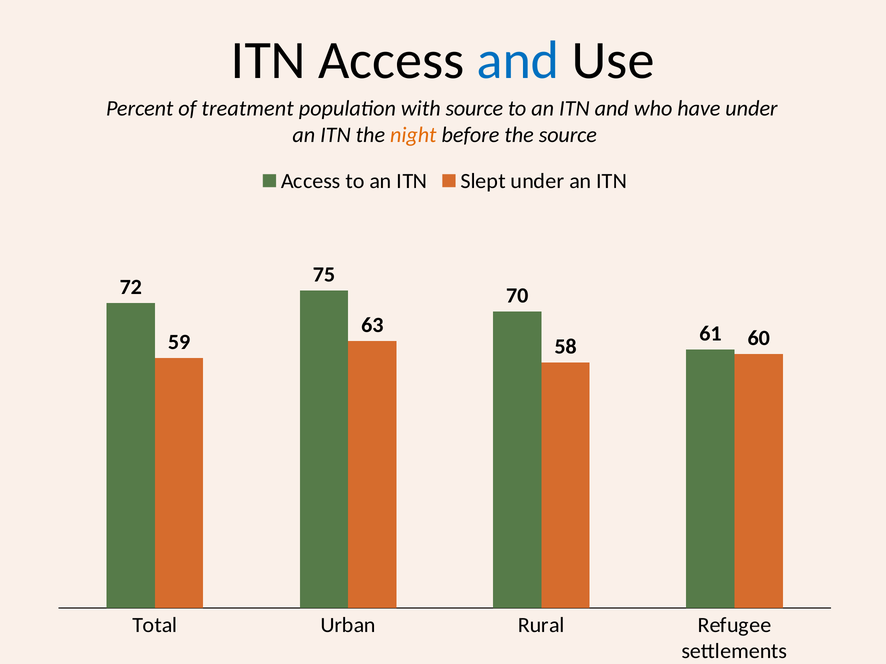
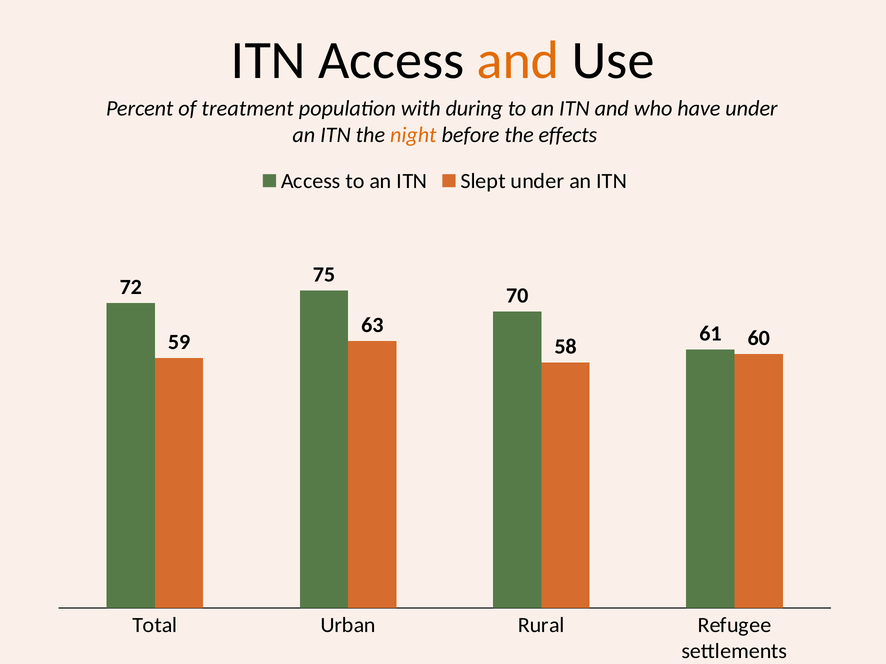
and at (518, 61) colour: blue -> orange
with source: source -> during
the source: source -> effects
